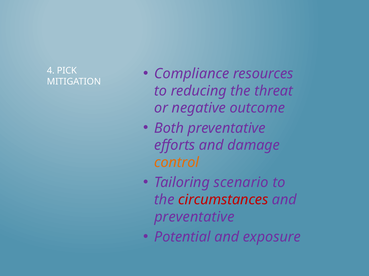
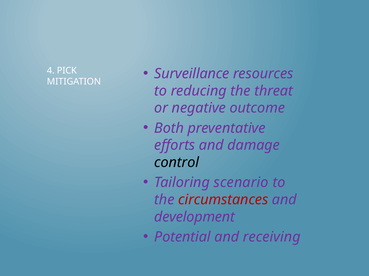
Compliance: Compliance -> Surveillance
control colour: orange -> black
preventative at (194, 217): preventative -> development
exposure: exposure -> receiving
